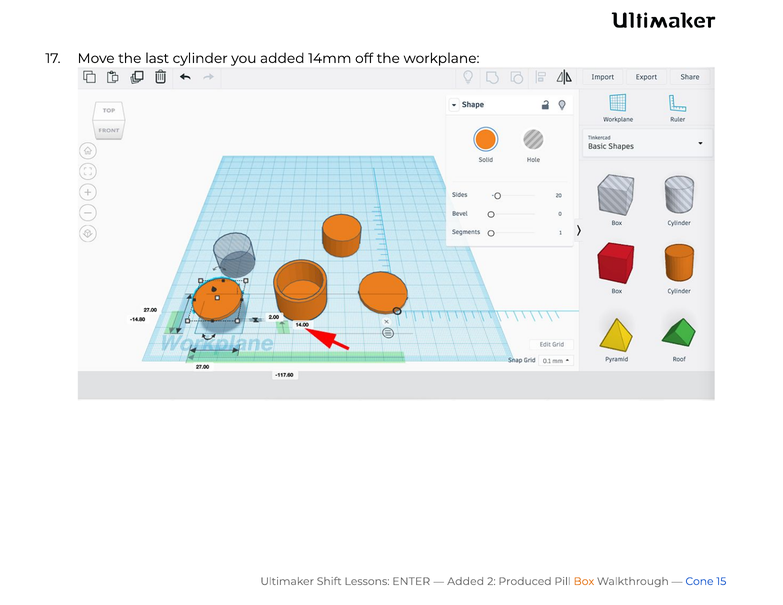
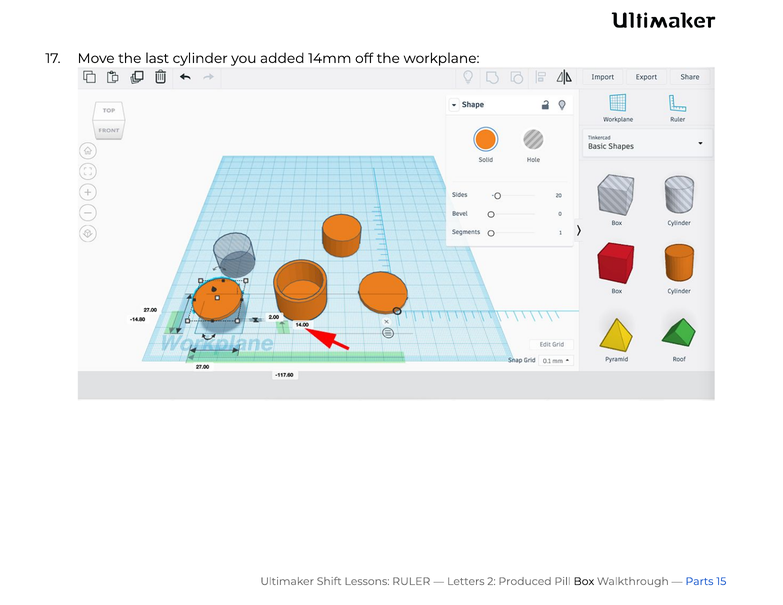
ENTER: ENTER -> RULER
Added at (466, 581): Added -> Letters
Box colour: orange -> black
Cone: Cone -> Parts
